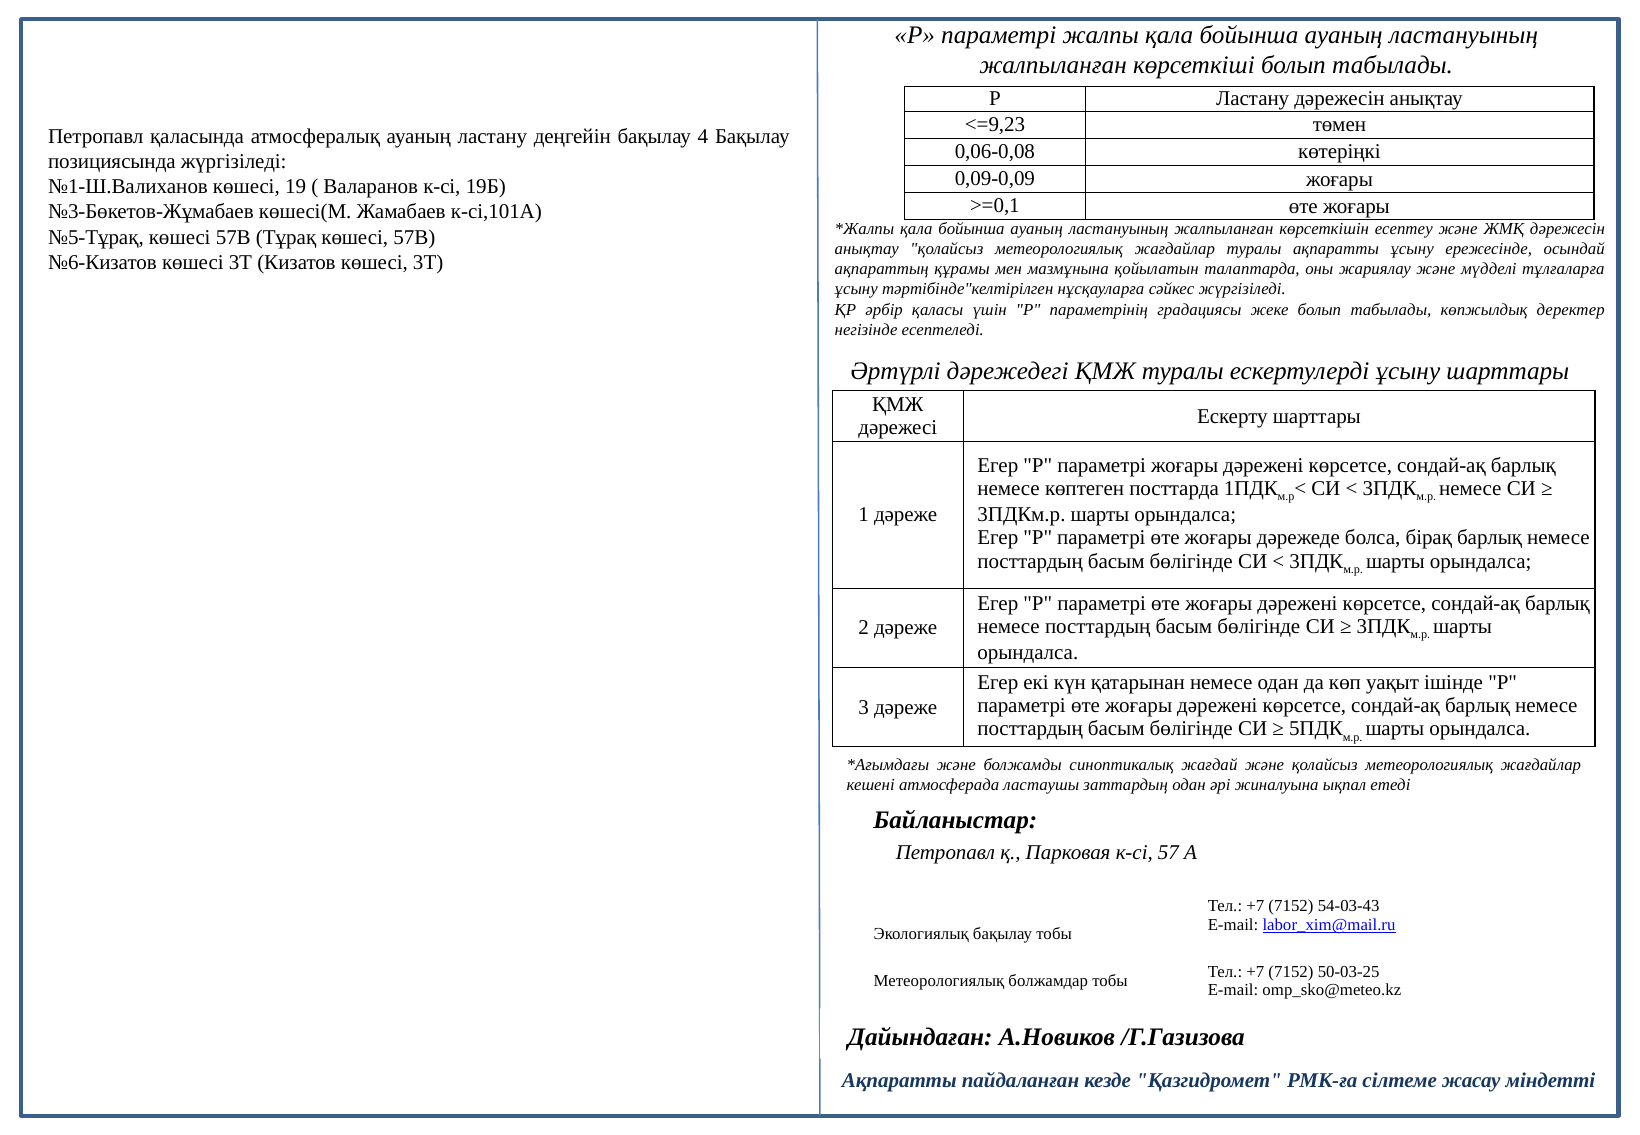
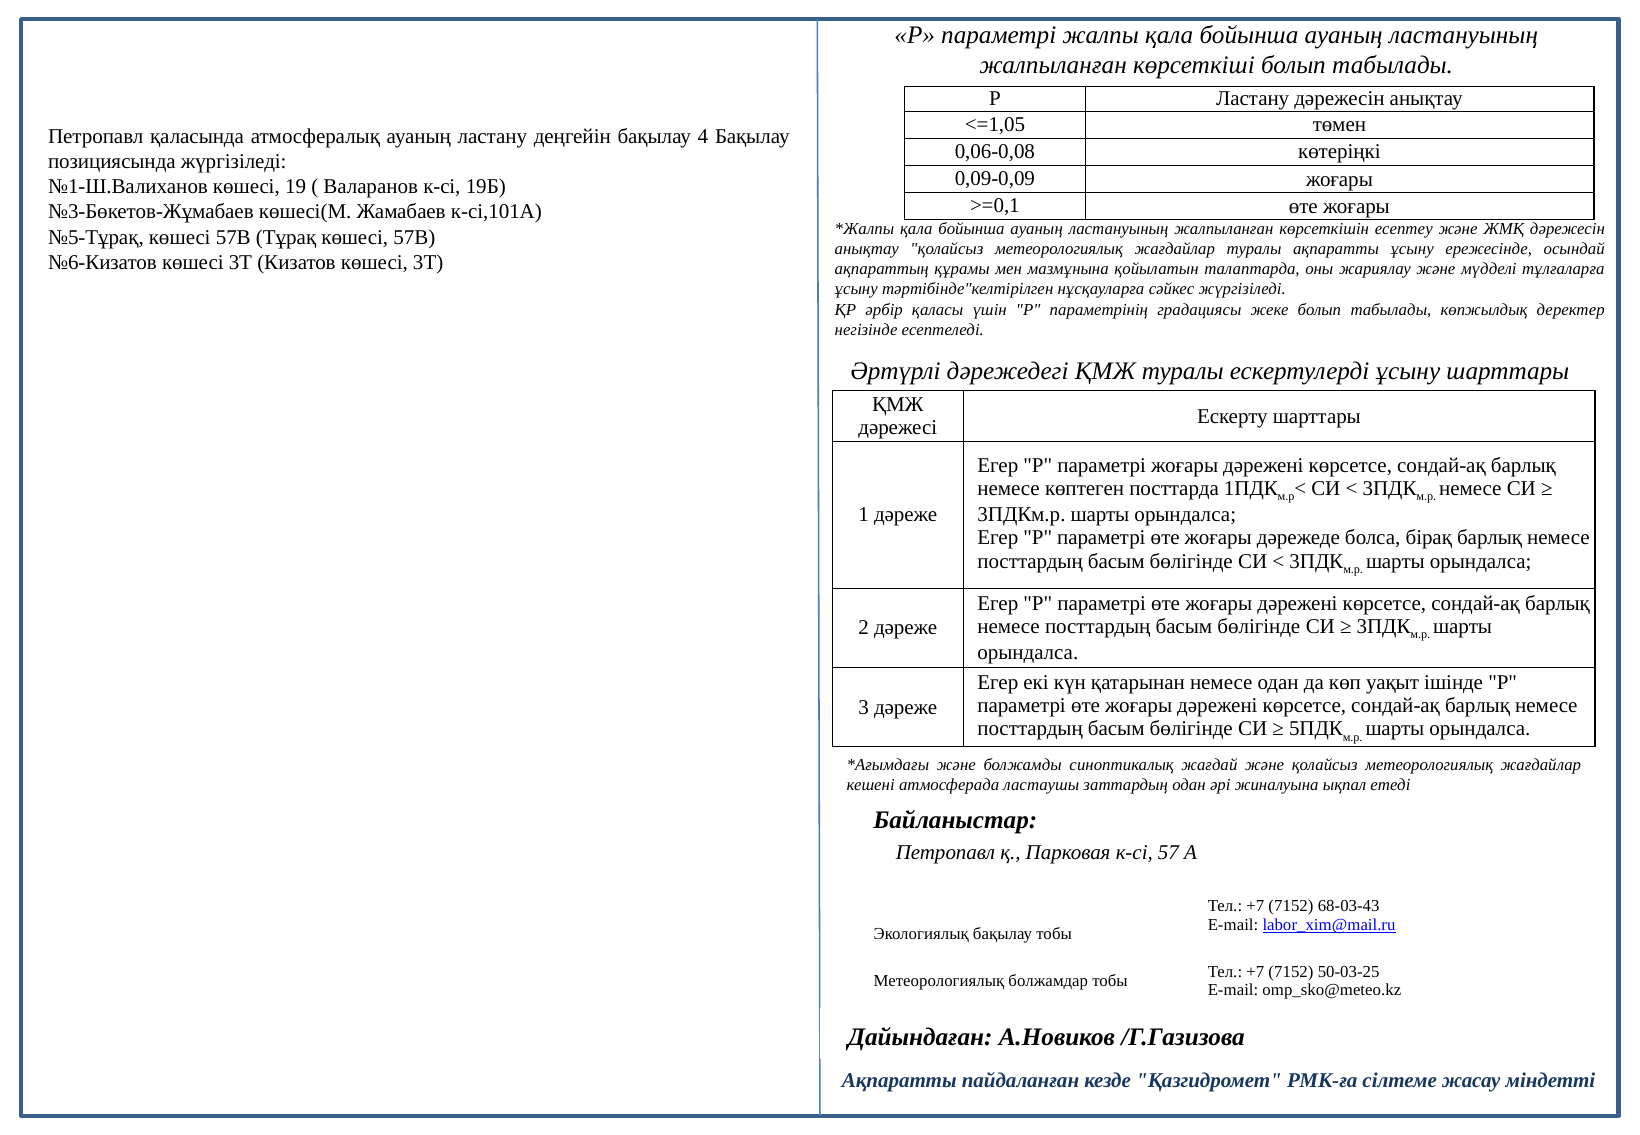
<=9,23: <=9,23 -> <=1,05
54-03-43: 54-03-43 -> 68-03-43
